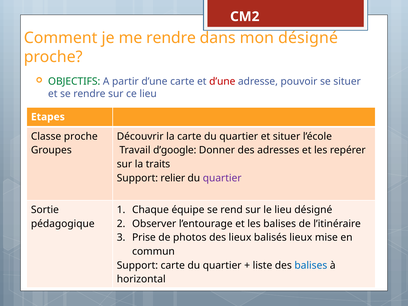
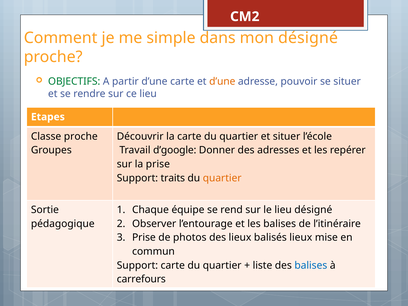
me rendre: rendre -> simple
d’une at (222, 82) colour: red -> orange
la traits: traits -> prise
relier: relier -> traits
quartier at (222, 178) colour: purple -> orange
horizontal: horizontal -> carrefours
